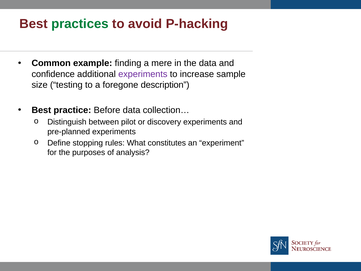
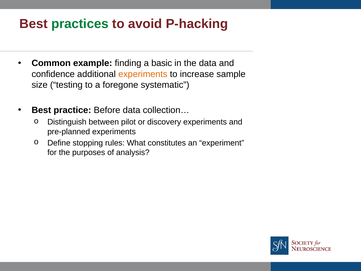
mere: mere -> basic
experiments at (143, 74) colour: purple -> orange
description: description -> systematic
